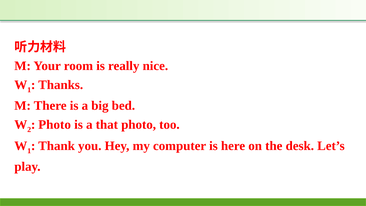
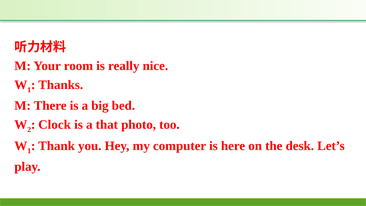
Photo at (55, 125): Photo -> Clock
